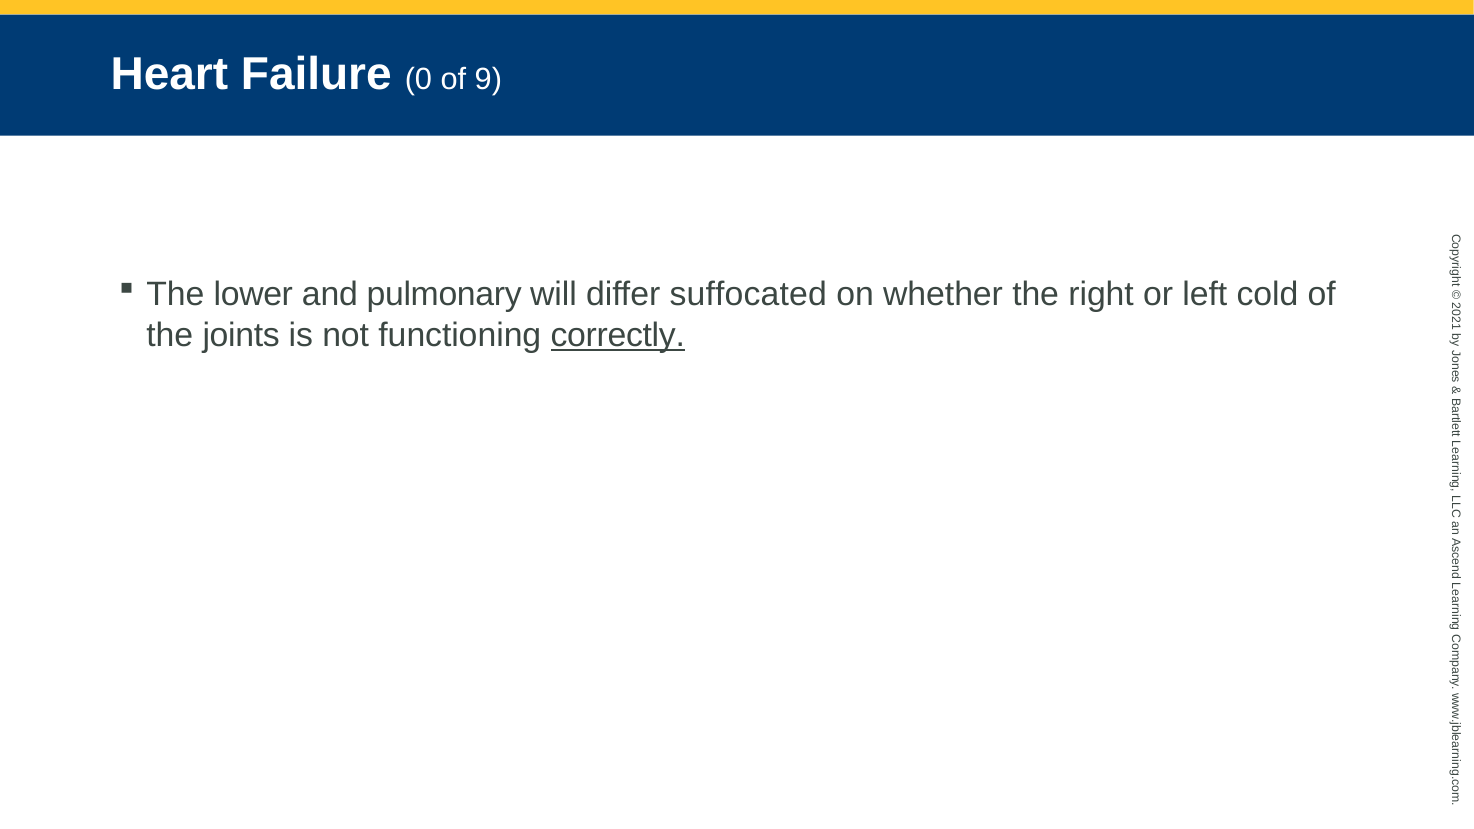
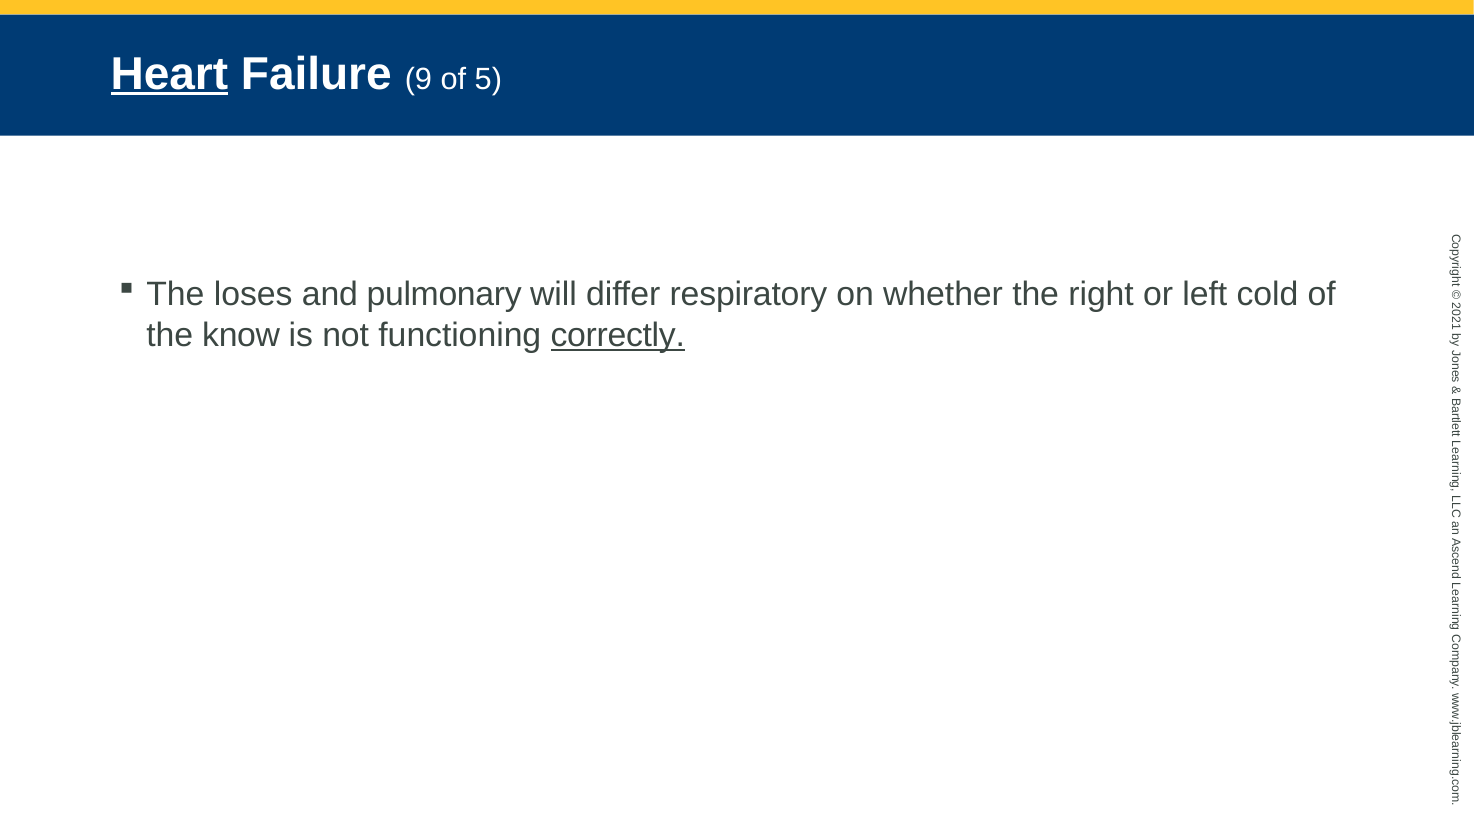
Heart underline: none -> present
Failure 0: 0 -> 9
9: 9 -> 5
lower: lower -> loses
suffocated: suffocated -> respiratory
joints: joints -> know
